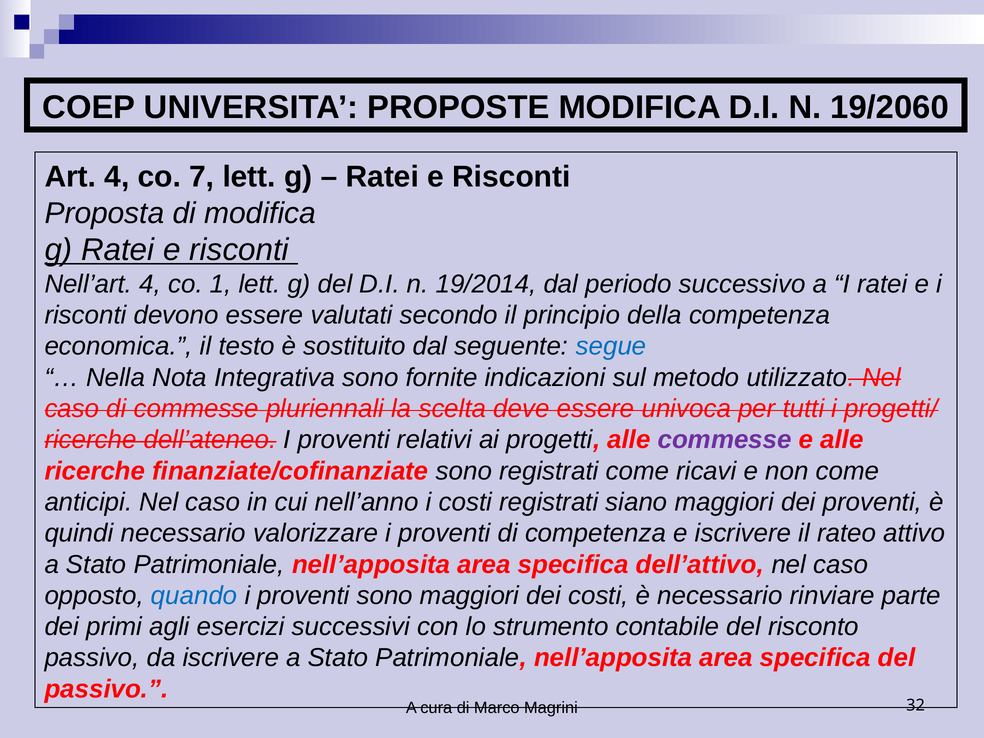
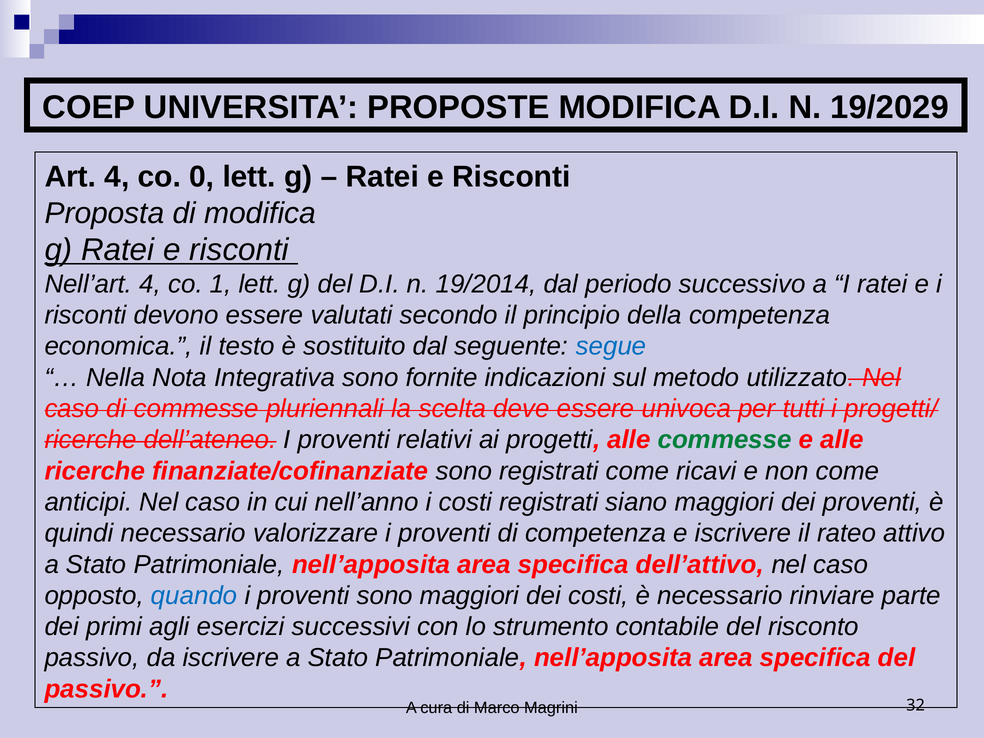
19/2060: 19/2060 -> 19/2029
7: 7 -> 0
commesse at (725, 440) colour: purple -> green
